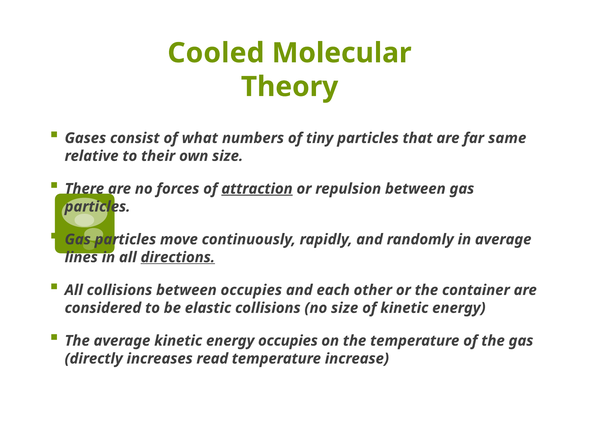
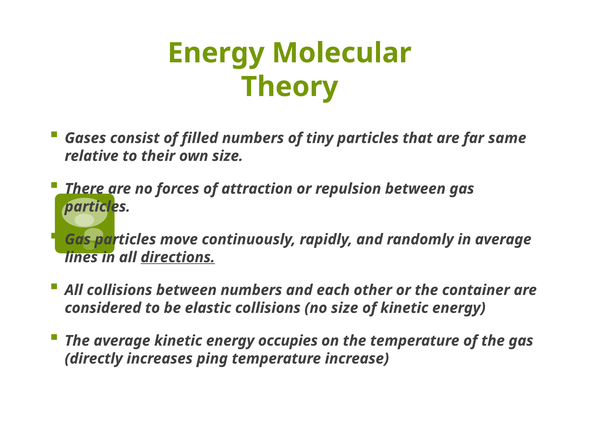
Cooled at (216, 53): Cooled -> Energy
what: what -> filled
attraction underline: present -> none
between occupies: occupies -> numbers
read: read -> ping
